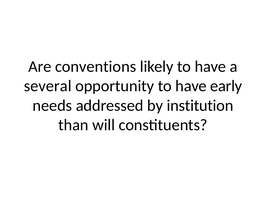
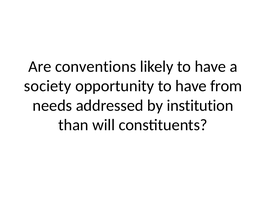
several: several -> society
early: early -> from
